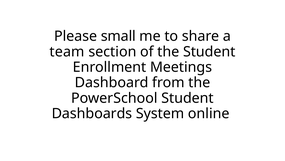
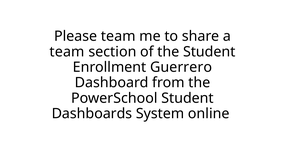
Please small: small -> team
Meetings: Meetings -> Guerrero
